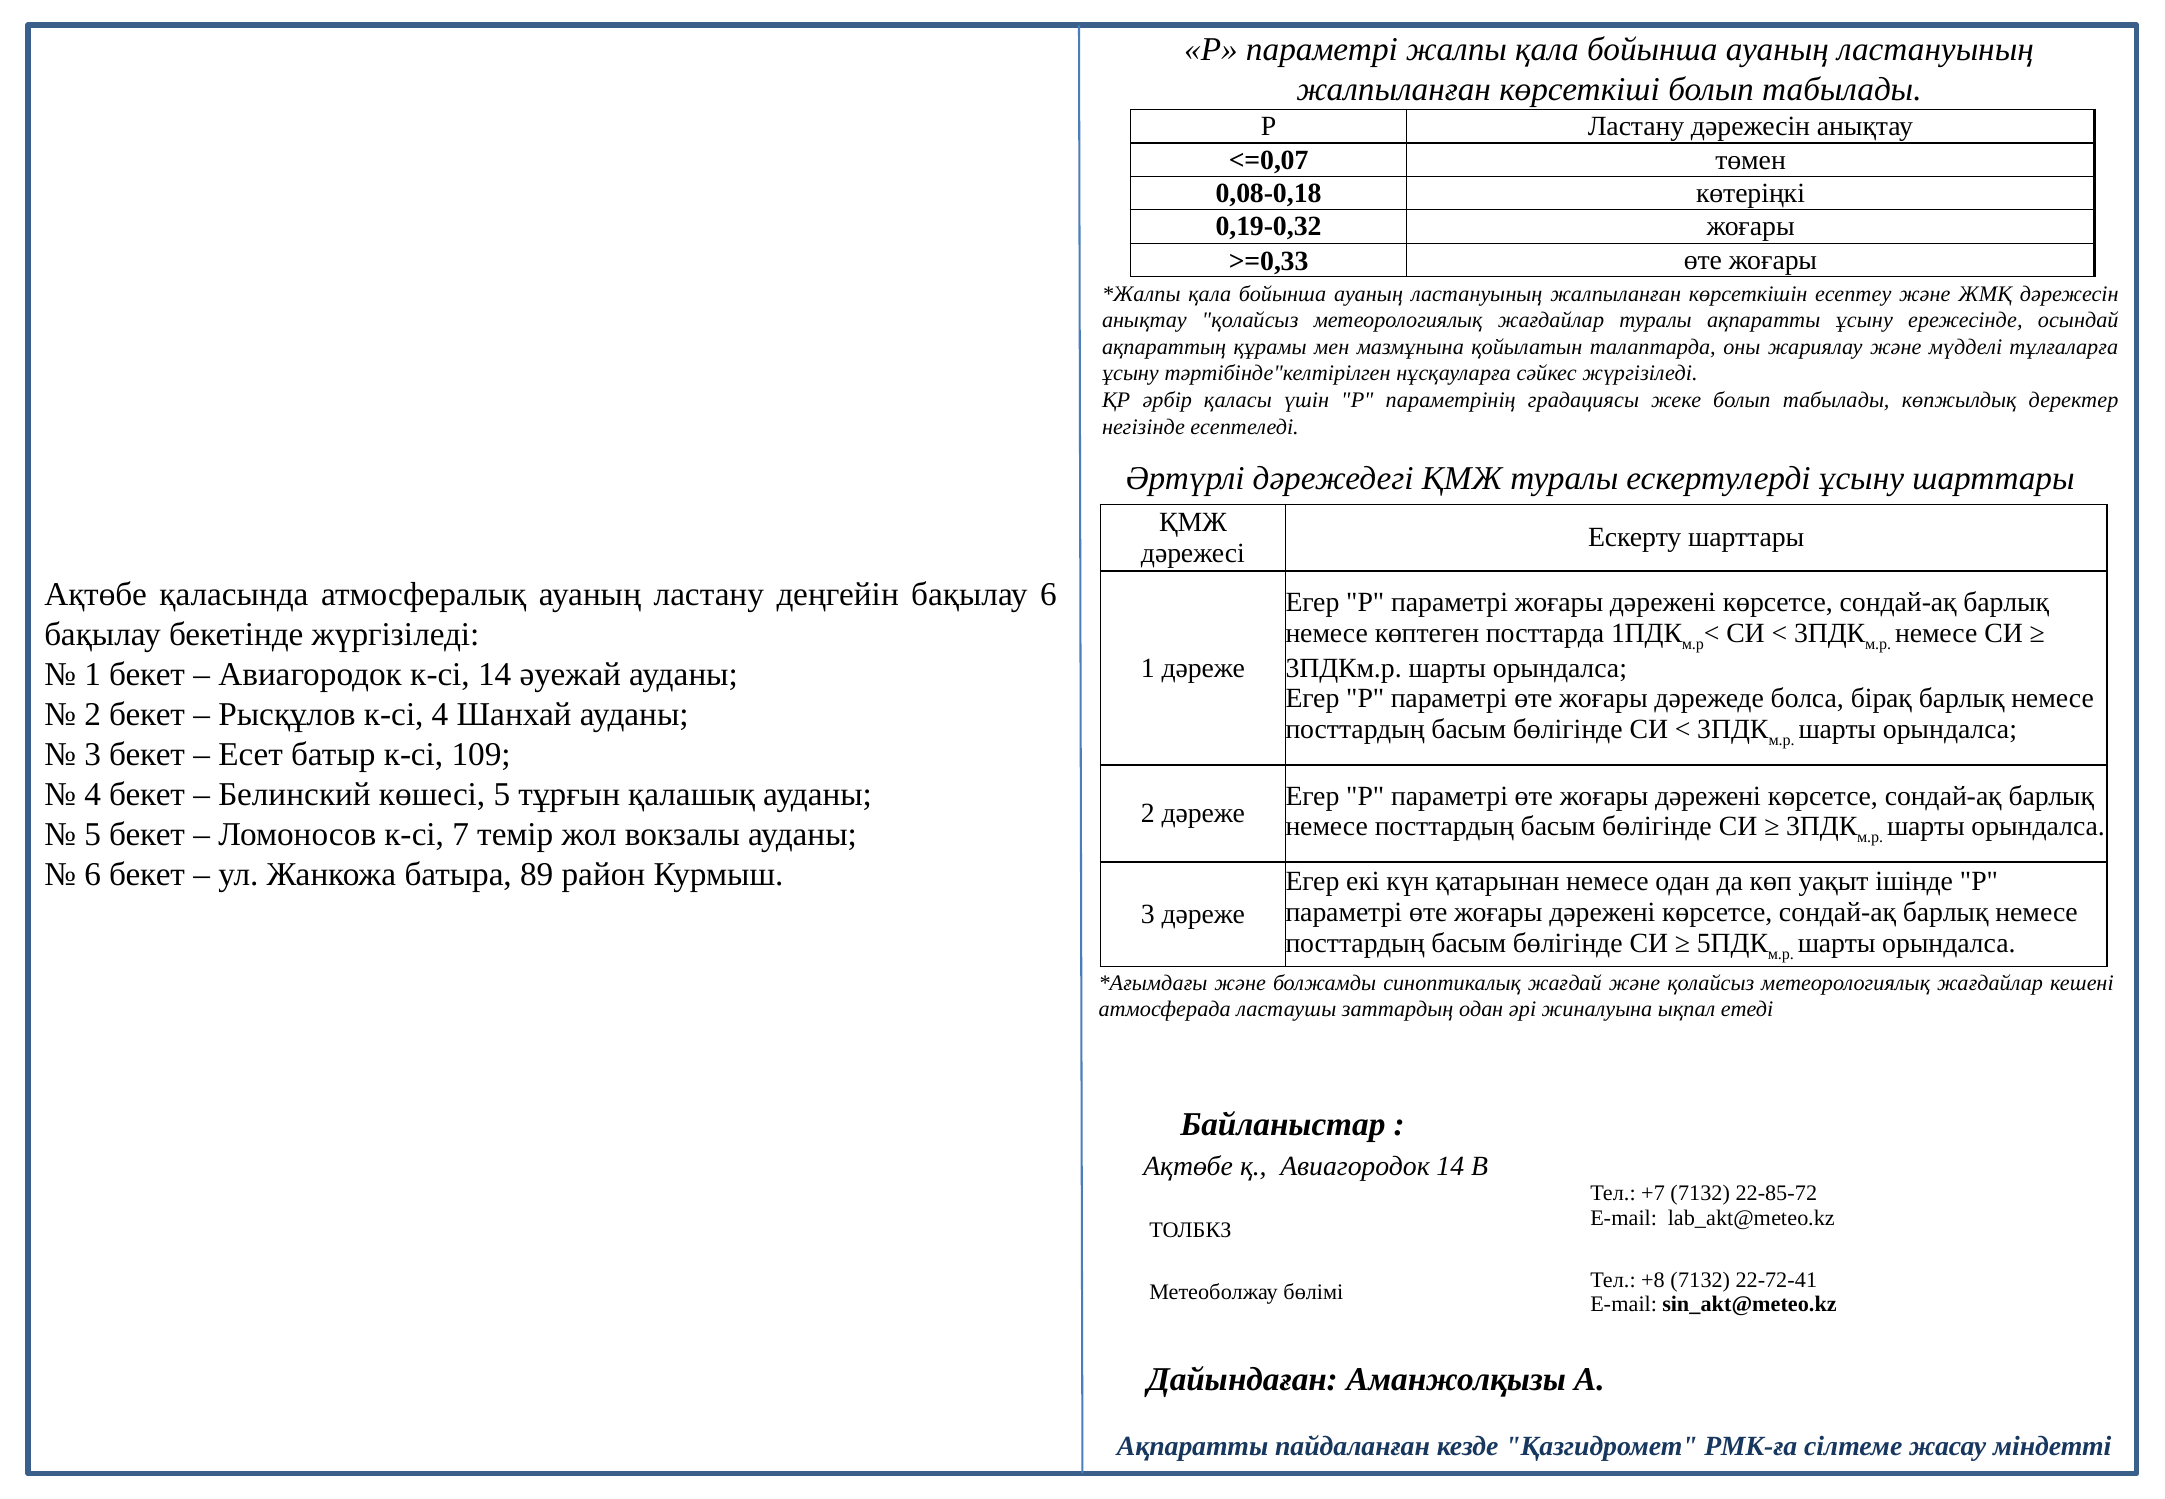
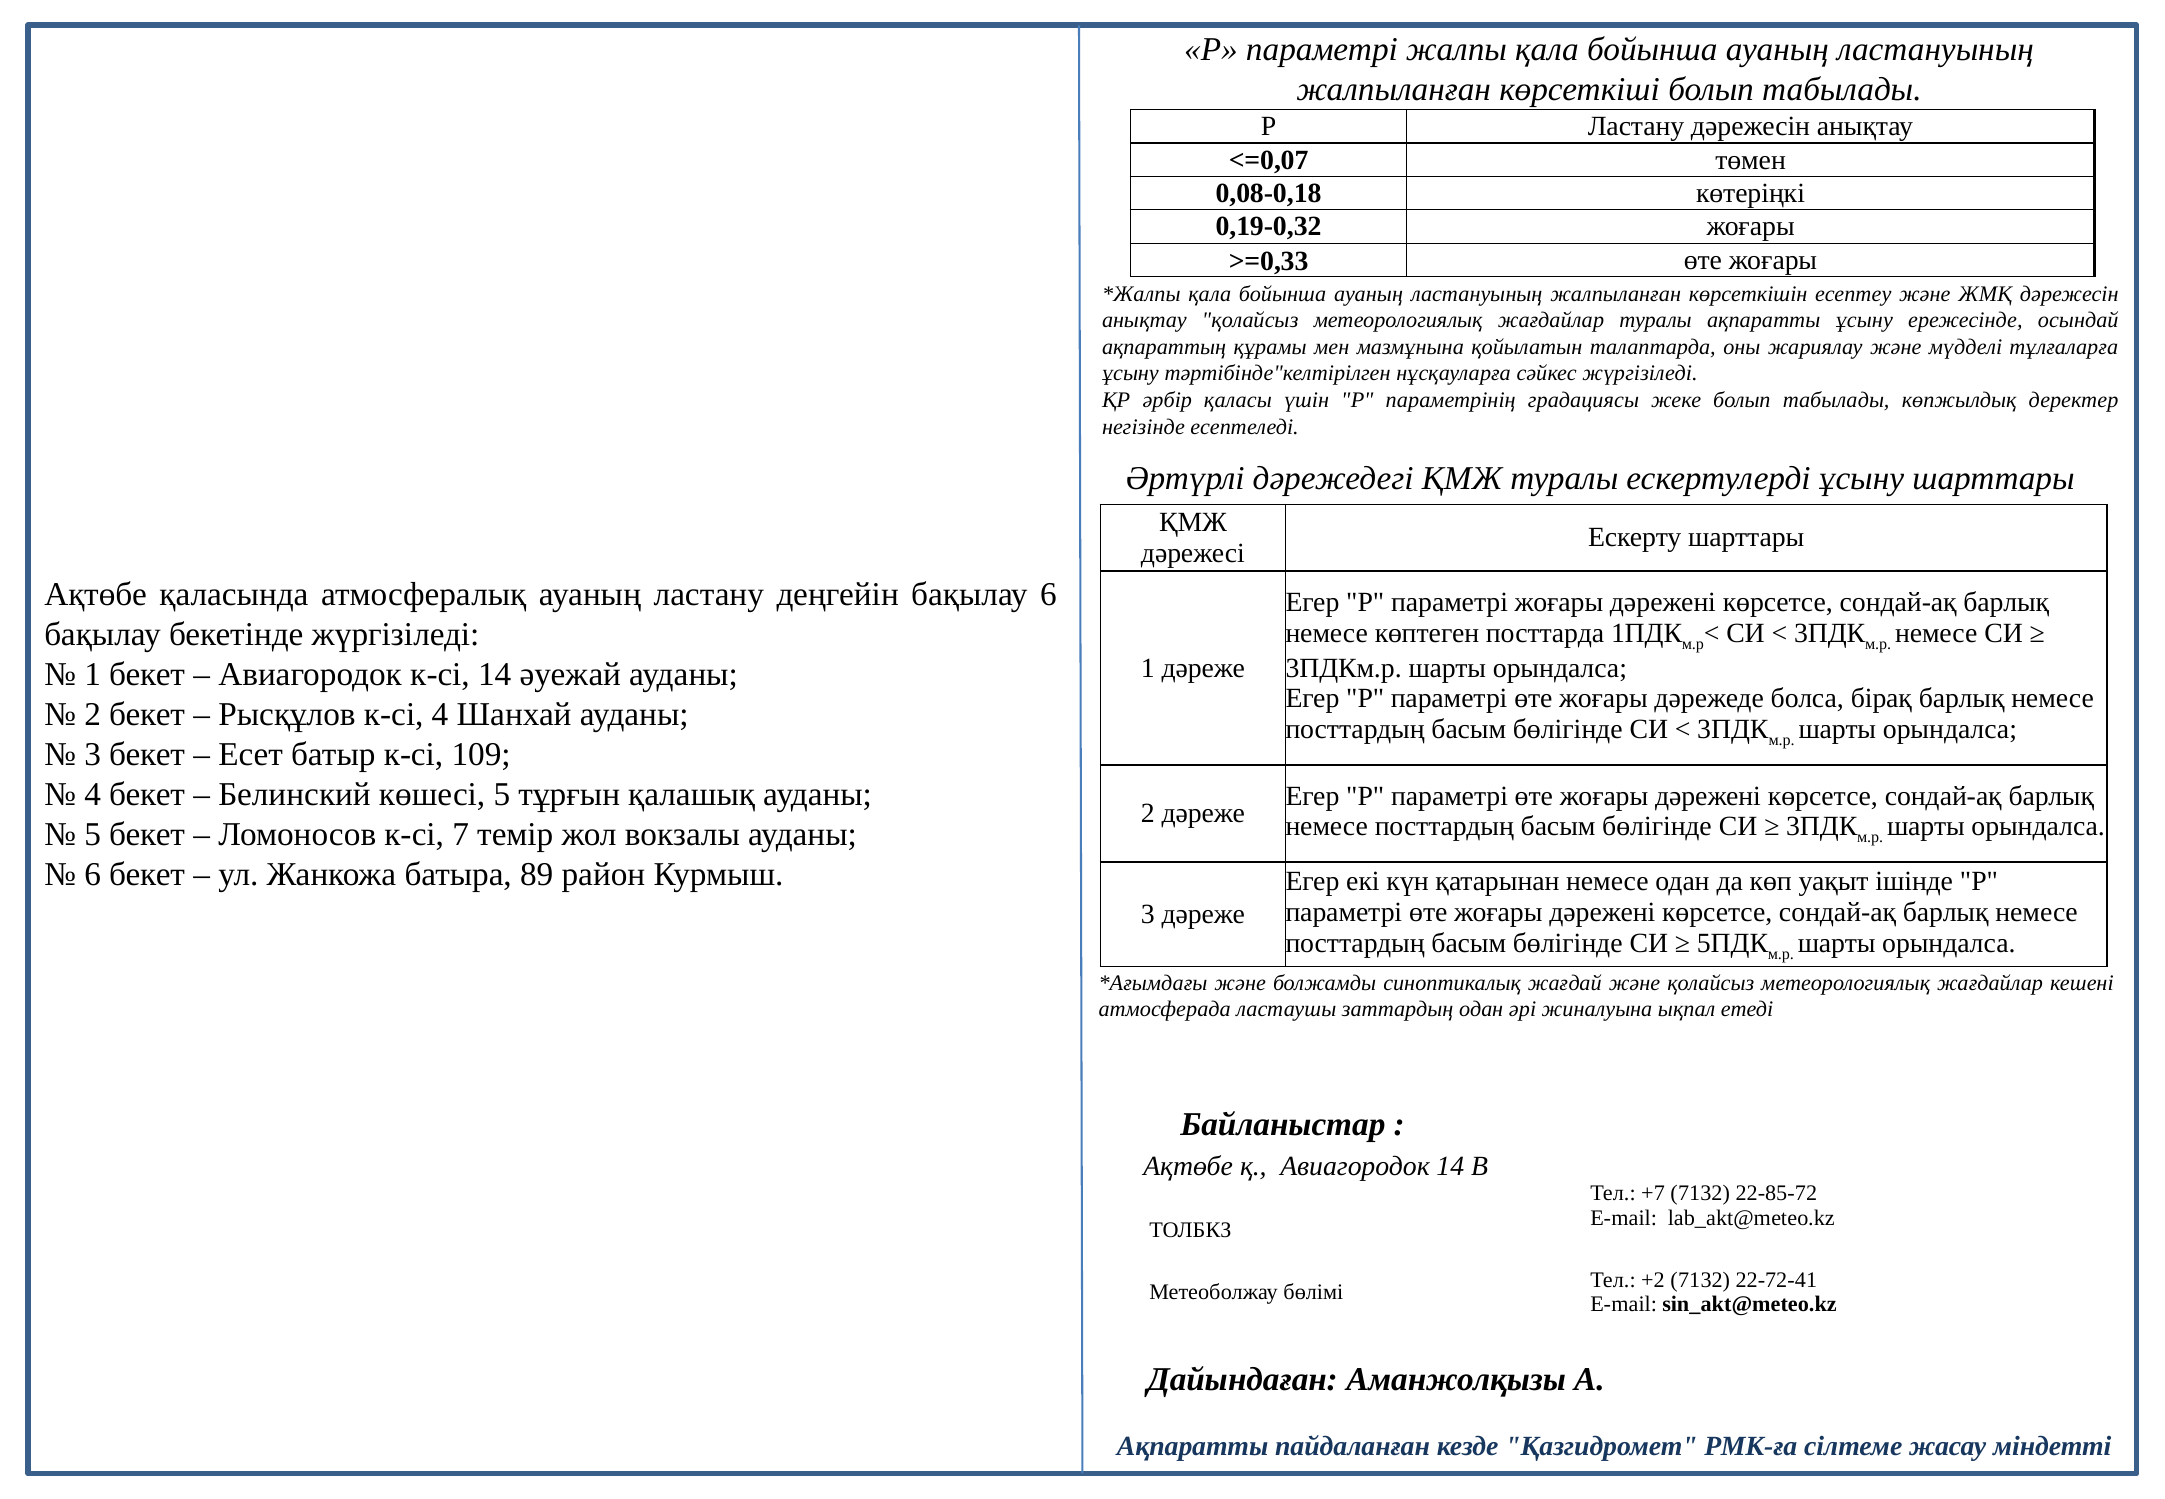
+8: +8 -> +2
